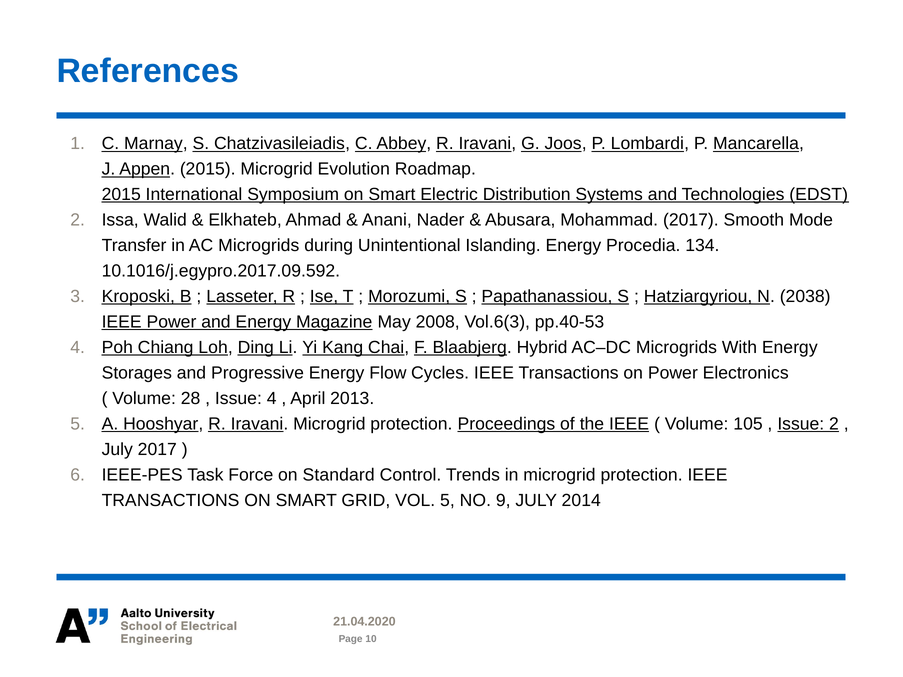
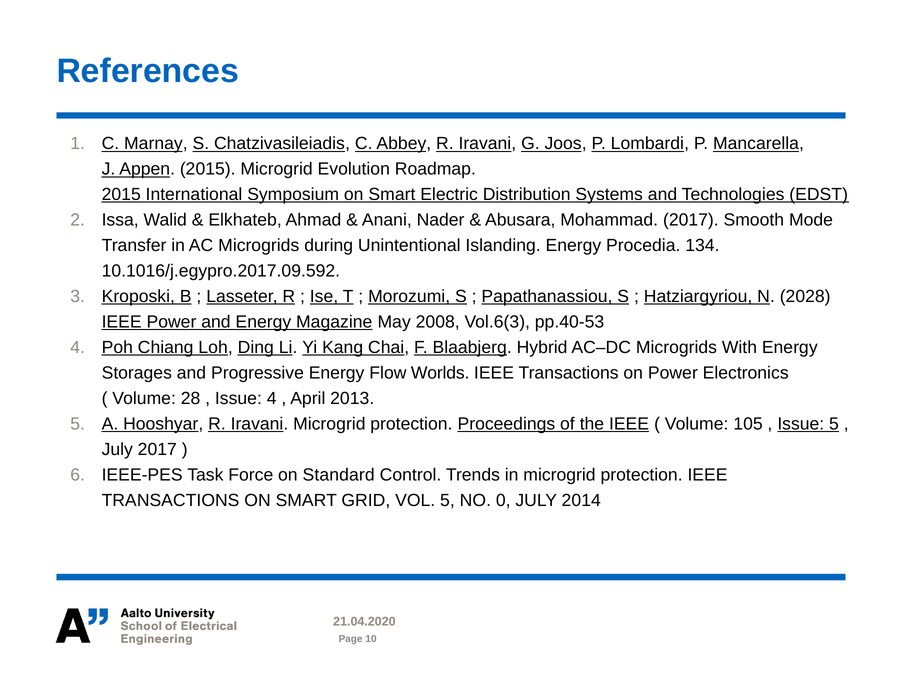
2038: 2038 -> 2028
Cycles: Cycles -> Worlds
Issue 2: 2 -> 5
9: 9 -> 0
